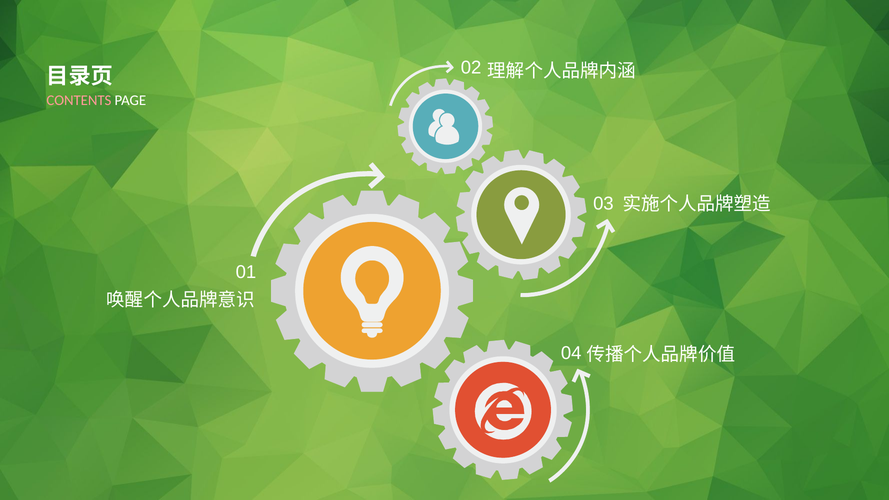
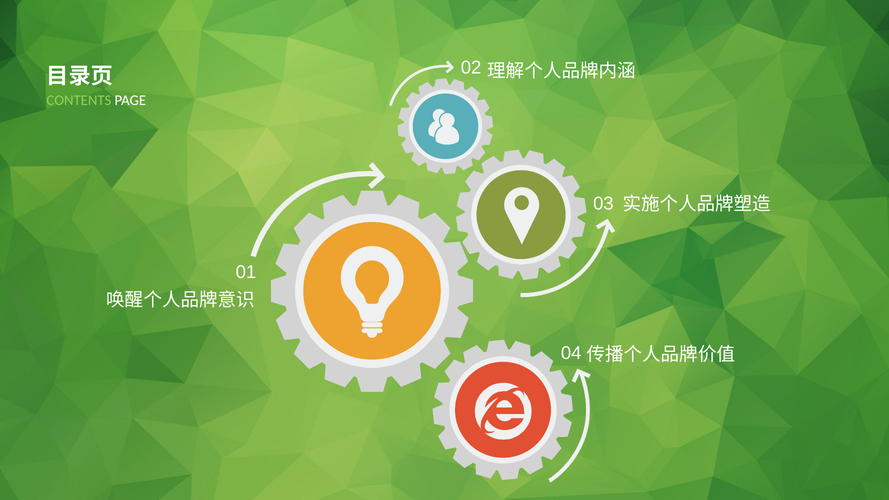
CONTENTS colour: pink -> light green
